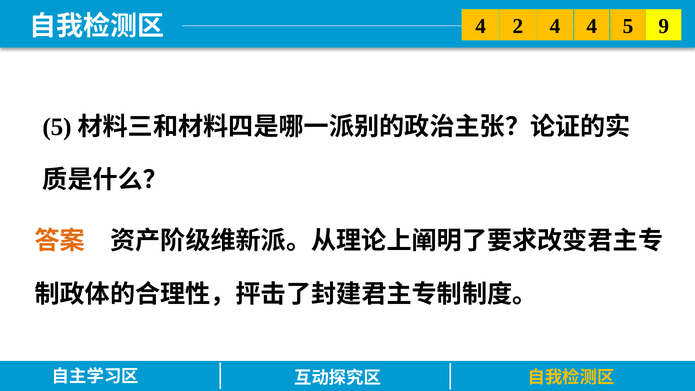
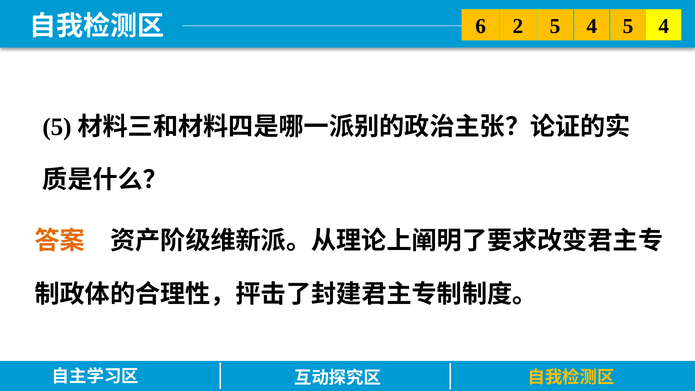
4 at (481, 26): 4 -> 6
2 4: 4 -> 5
5 9: 9 -> 4
